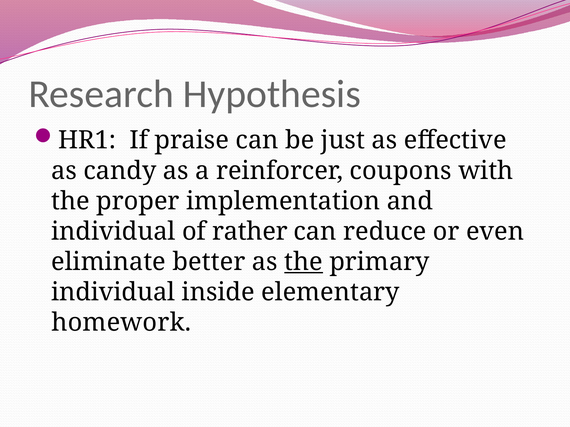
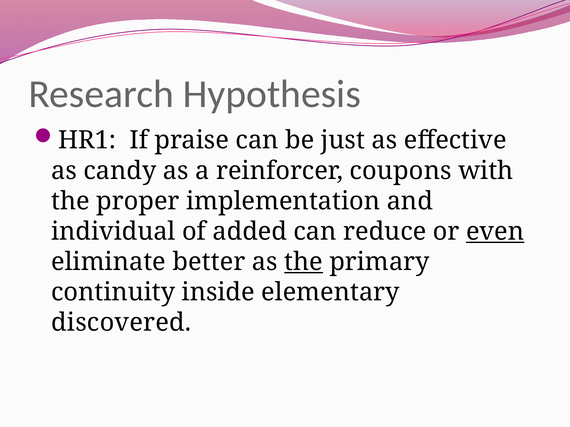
rather: rather -> added
even underline: none -> present
individual at (113, 293): individual -> continuity
homework: homework -> discovered
